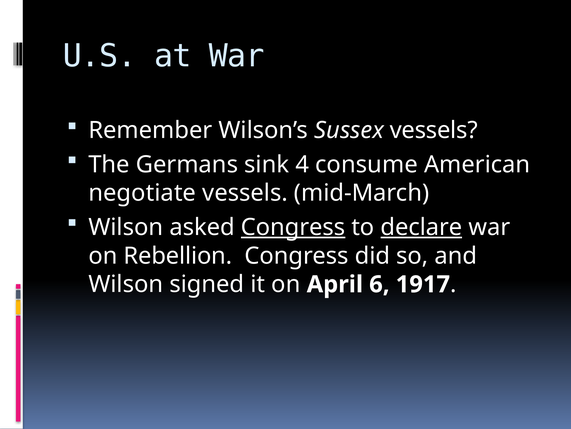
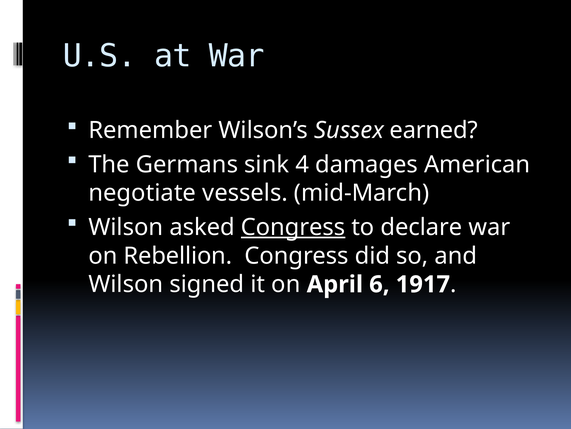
Sussex vessels: vessels -> earned
consume: consume -> damages
declare underline: present -> none
